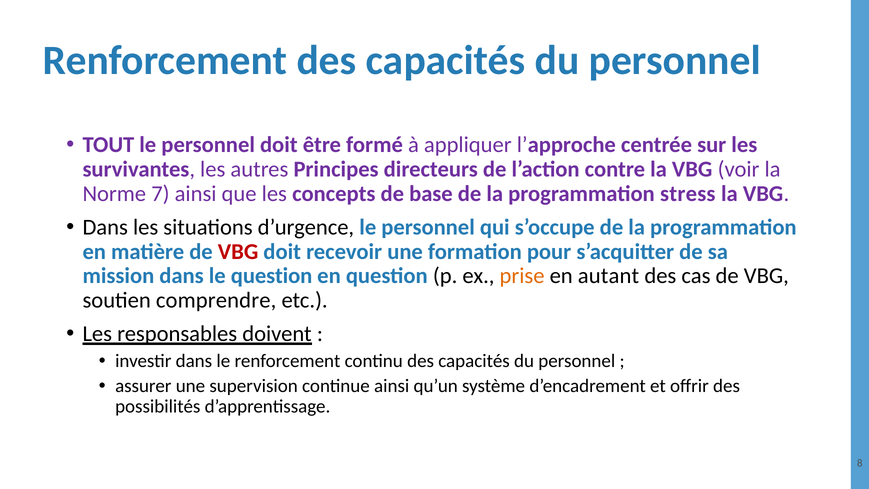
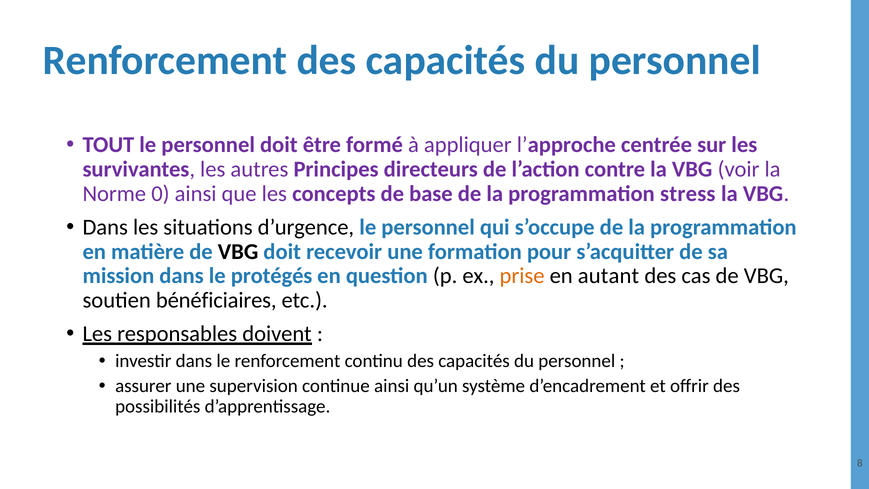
7: 7 -> 0
VBG at (238, 251) colour: red -> black
le question: question -> protégés
comprendre: comprendre -> bénéficiaires
